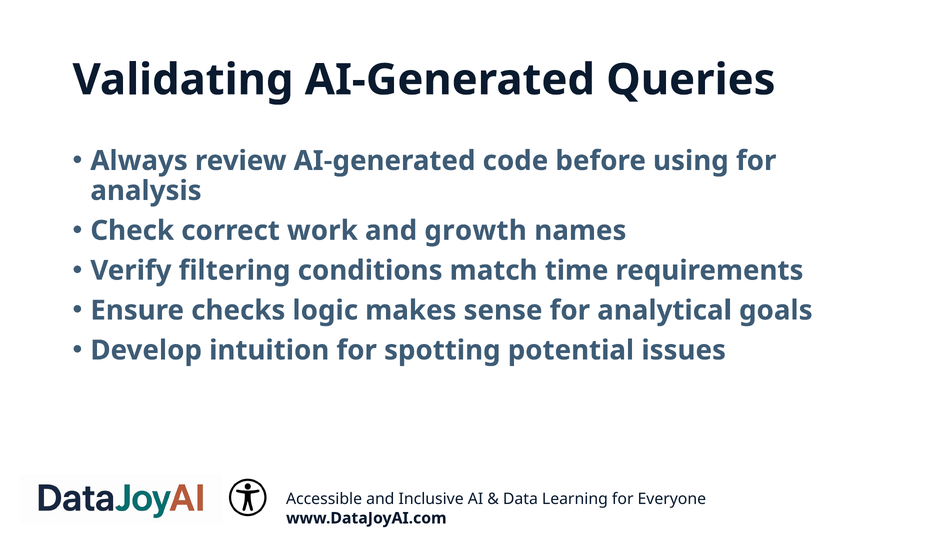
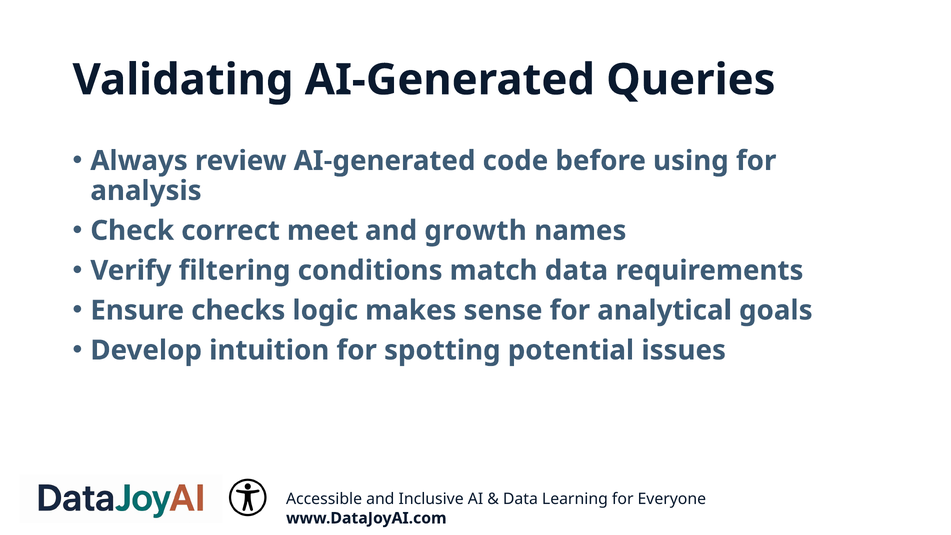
work: work -> meet
match time: time -> data
